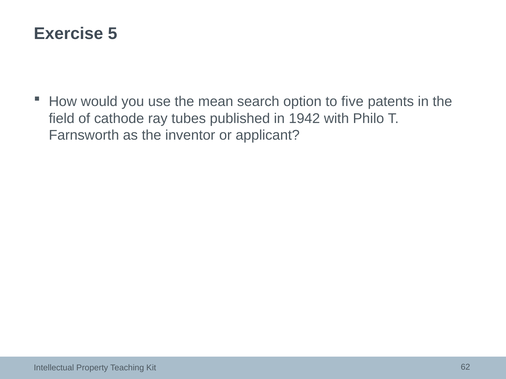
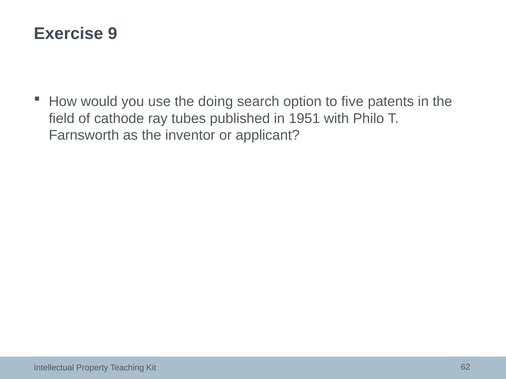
5: 5 -> 9
mean: mean -> doing
1942: 1942 -> 1951
